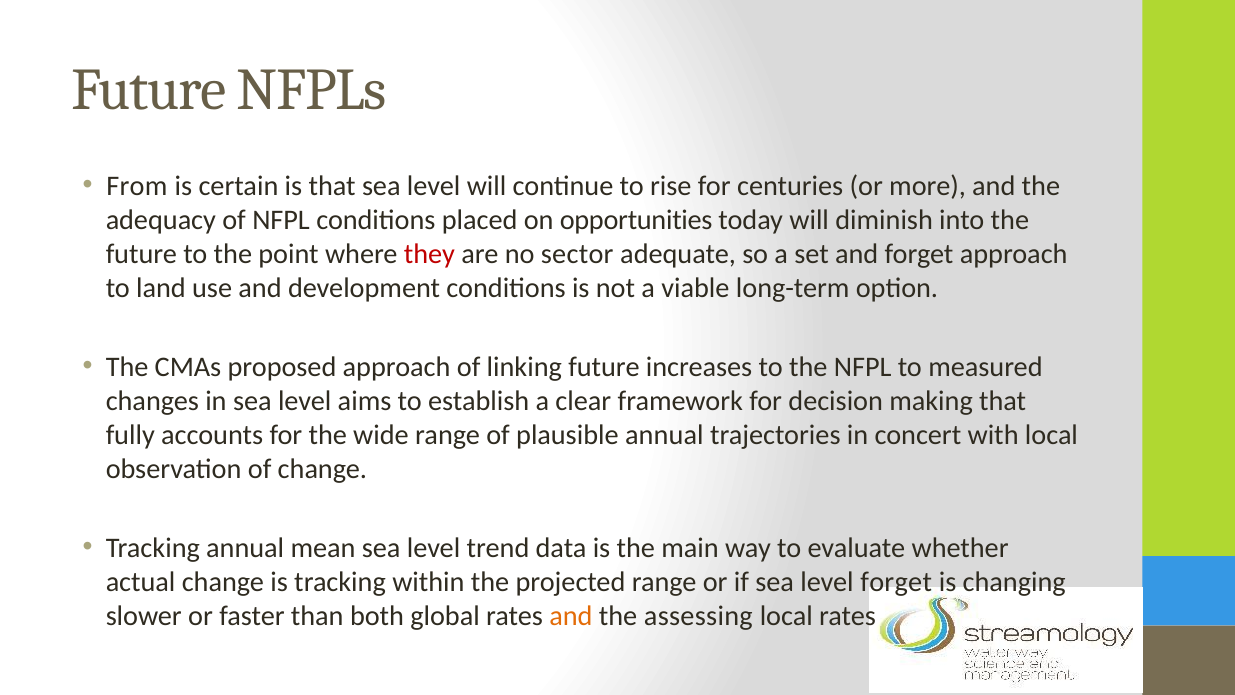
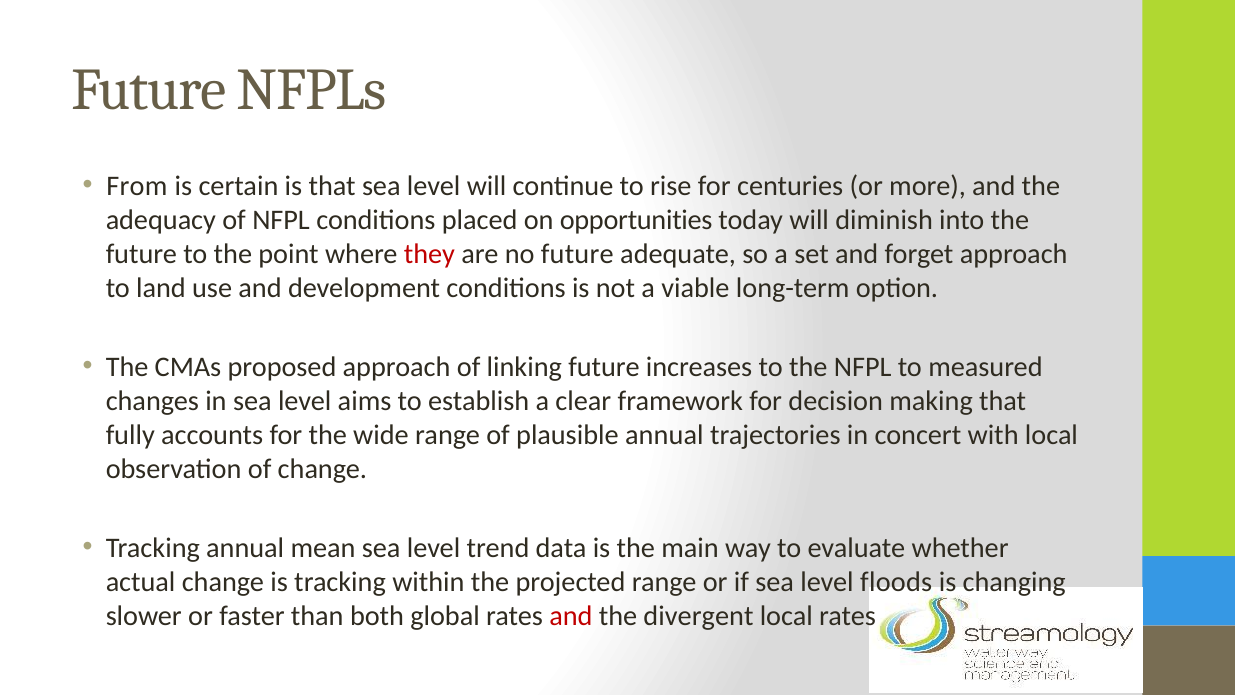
no sector: sector -> future
level forget: forget -> floods
and at (571, 616) colour: orange -> red
assessing: assessing -> divergent
